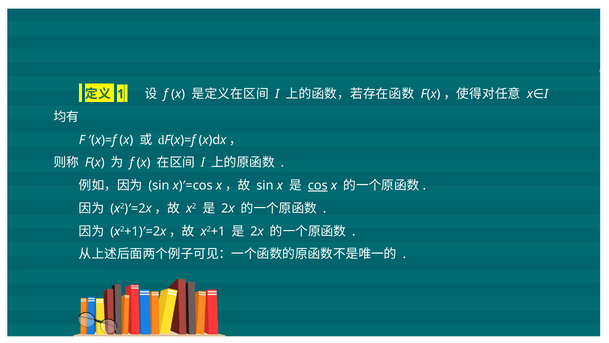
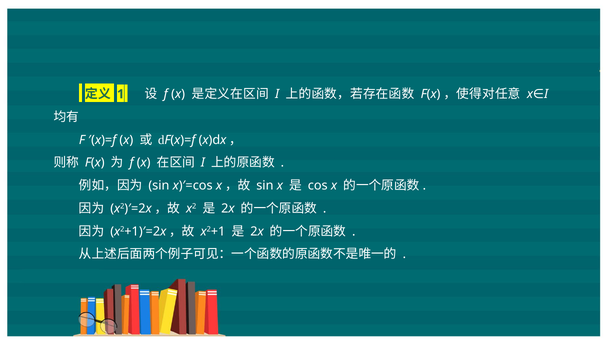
cos underline: present -> none
